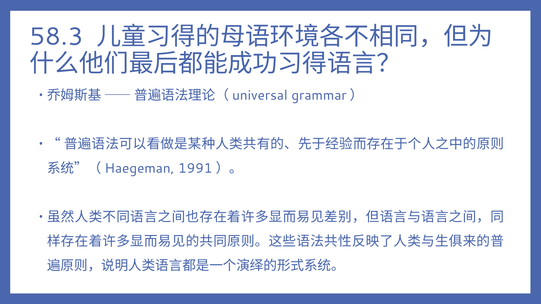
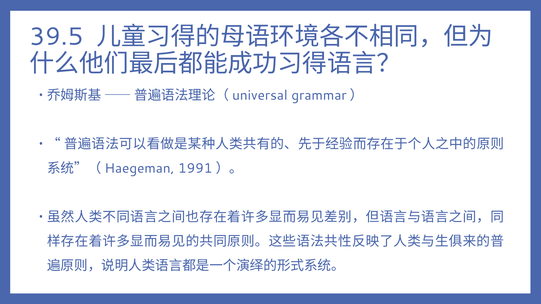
58.3: 58.3 -> 39.5
